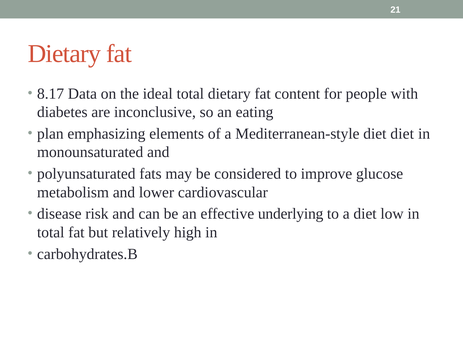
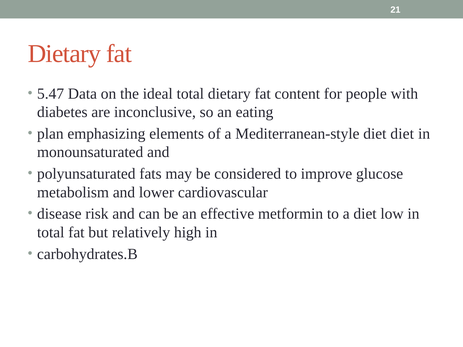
8.17: 8.17 -> 5.47
underlying: underlying -> metformin
